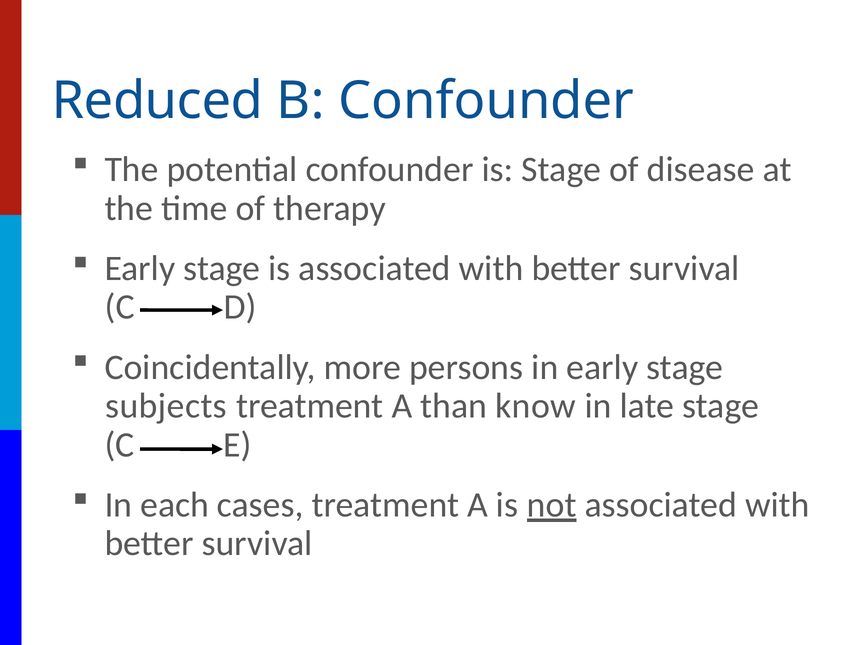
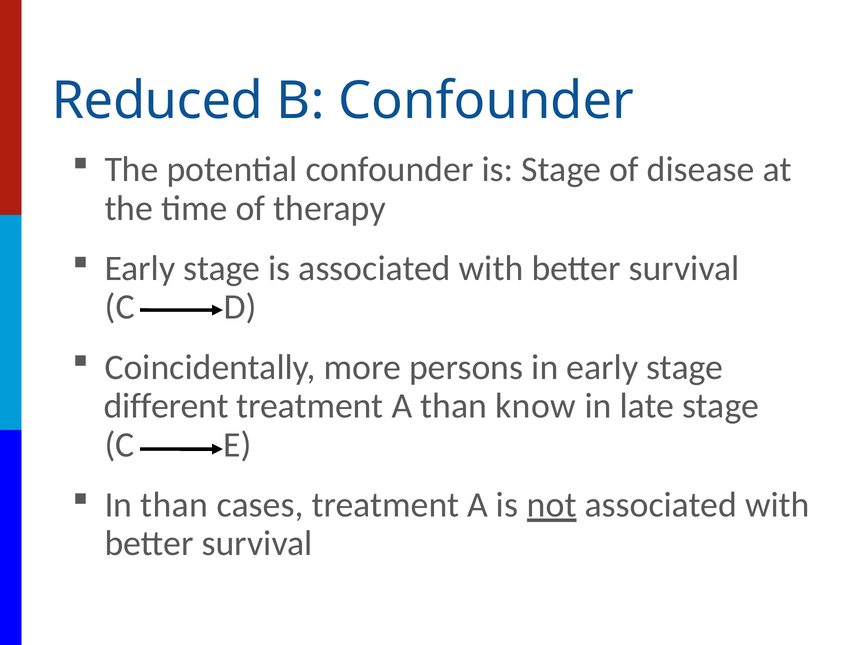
subjects: subjects -> different
In each: each -> than
